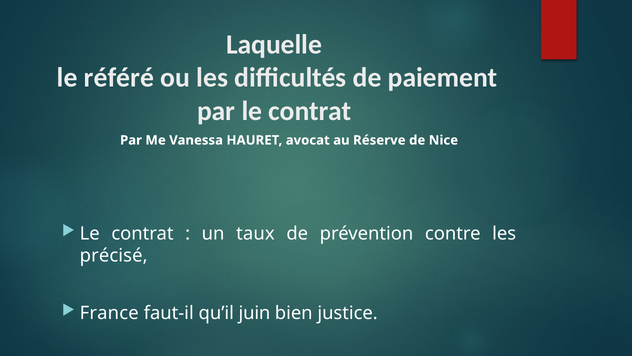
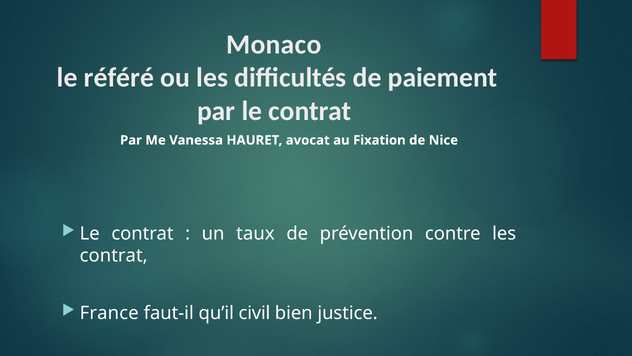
Laquelle: Laquelle -> Monaco
Réserve: Réserve -> Fixation
précisé at (114, 255): précisé -> contrat
juin: juin -> civil
